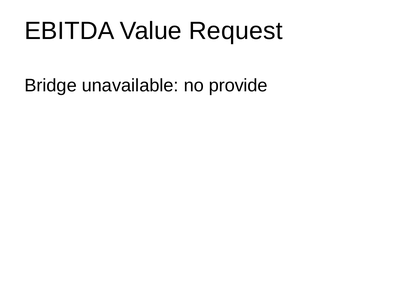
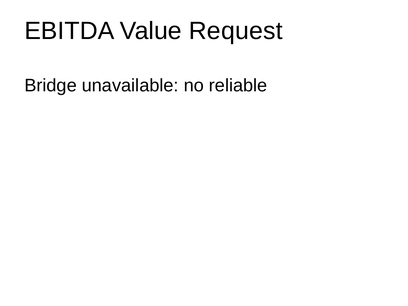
provide: provide -> reliable
